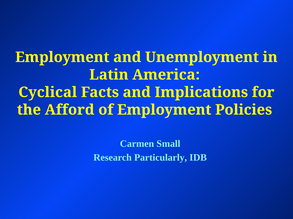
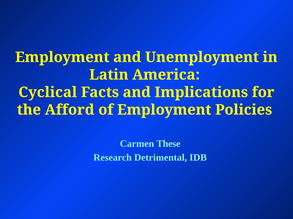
Small: Small -> These
Particularly: Particularly -> Detrimental
